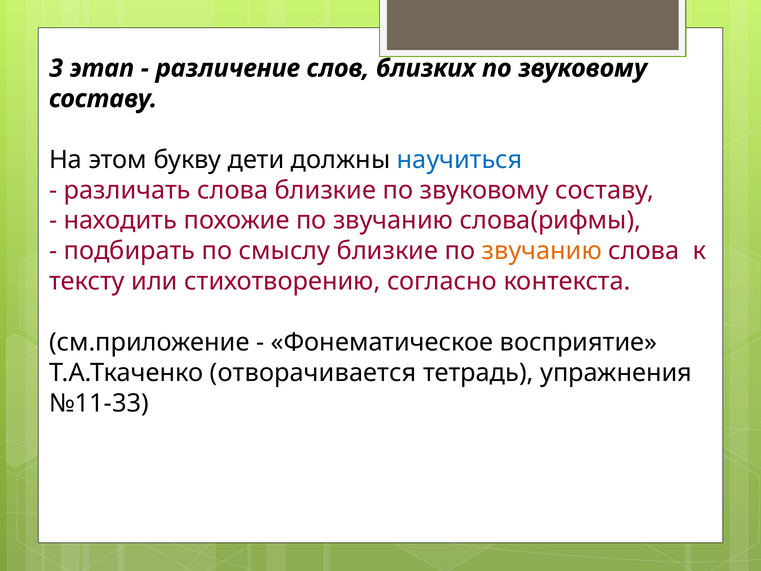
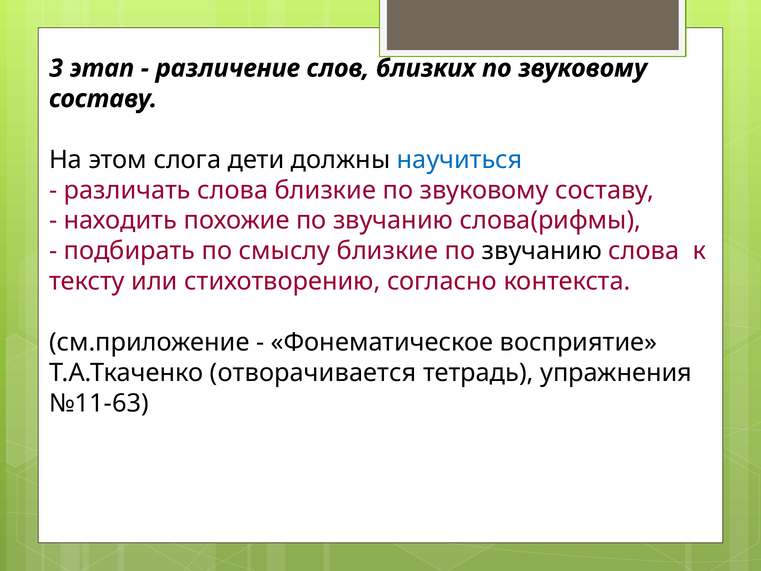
букву: букву -> слога
звучанию at (542, 251) colour: orange -> black
№11-33: №11-33 -> №11-63
